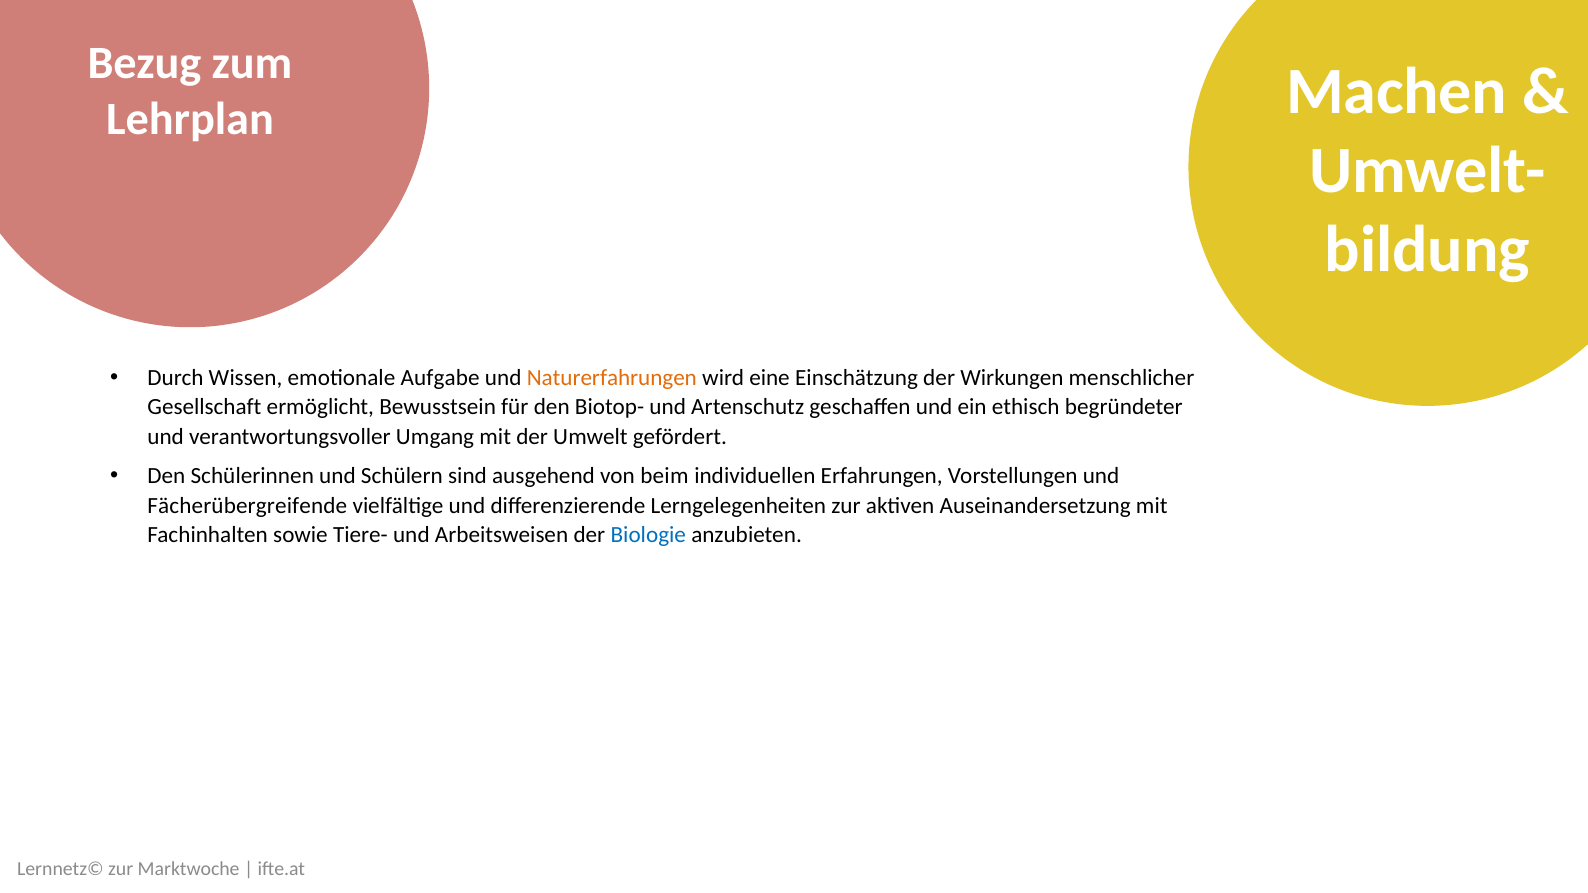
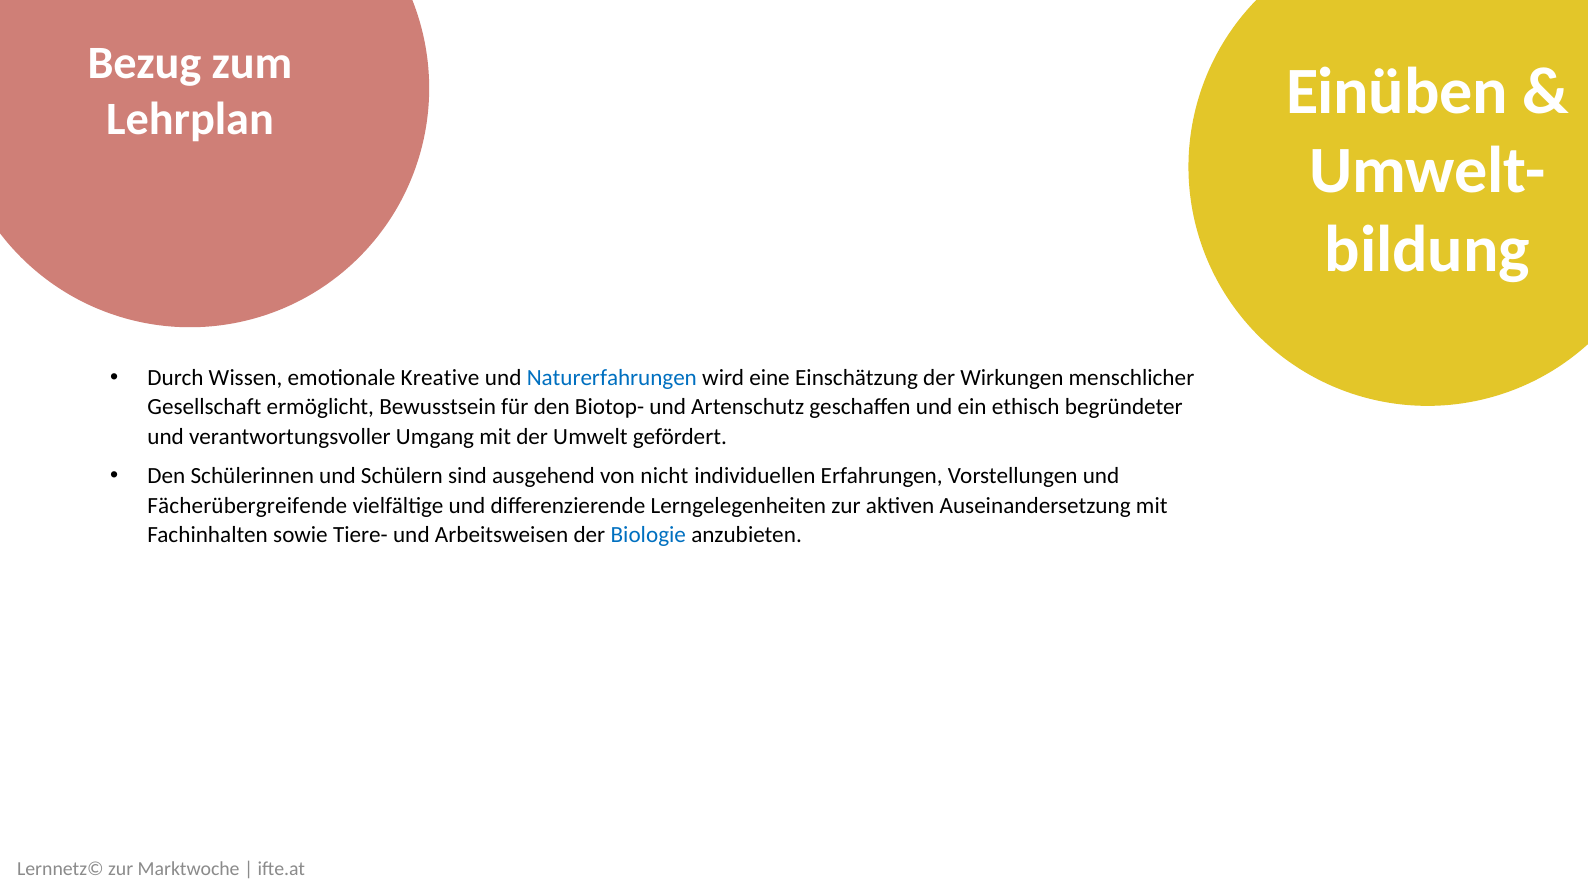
Machen: Machen -> Einüben
Aufgabe: Aufgabe -> Kreative
Naturerfahrungen colour: orange -> blue
beim: beim -> nicht
